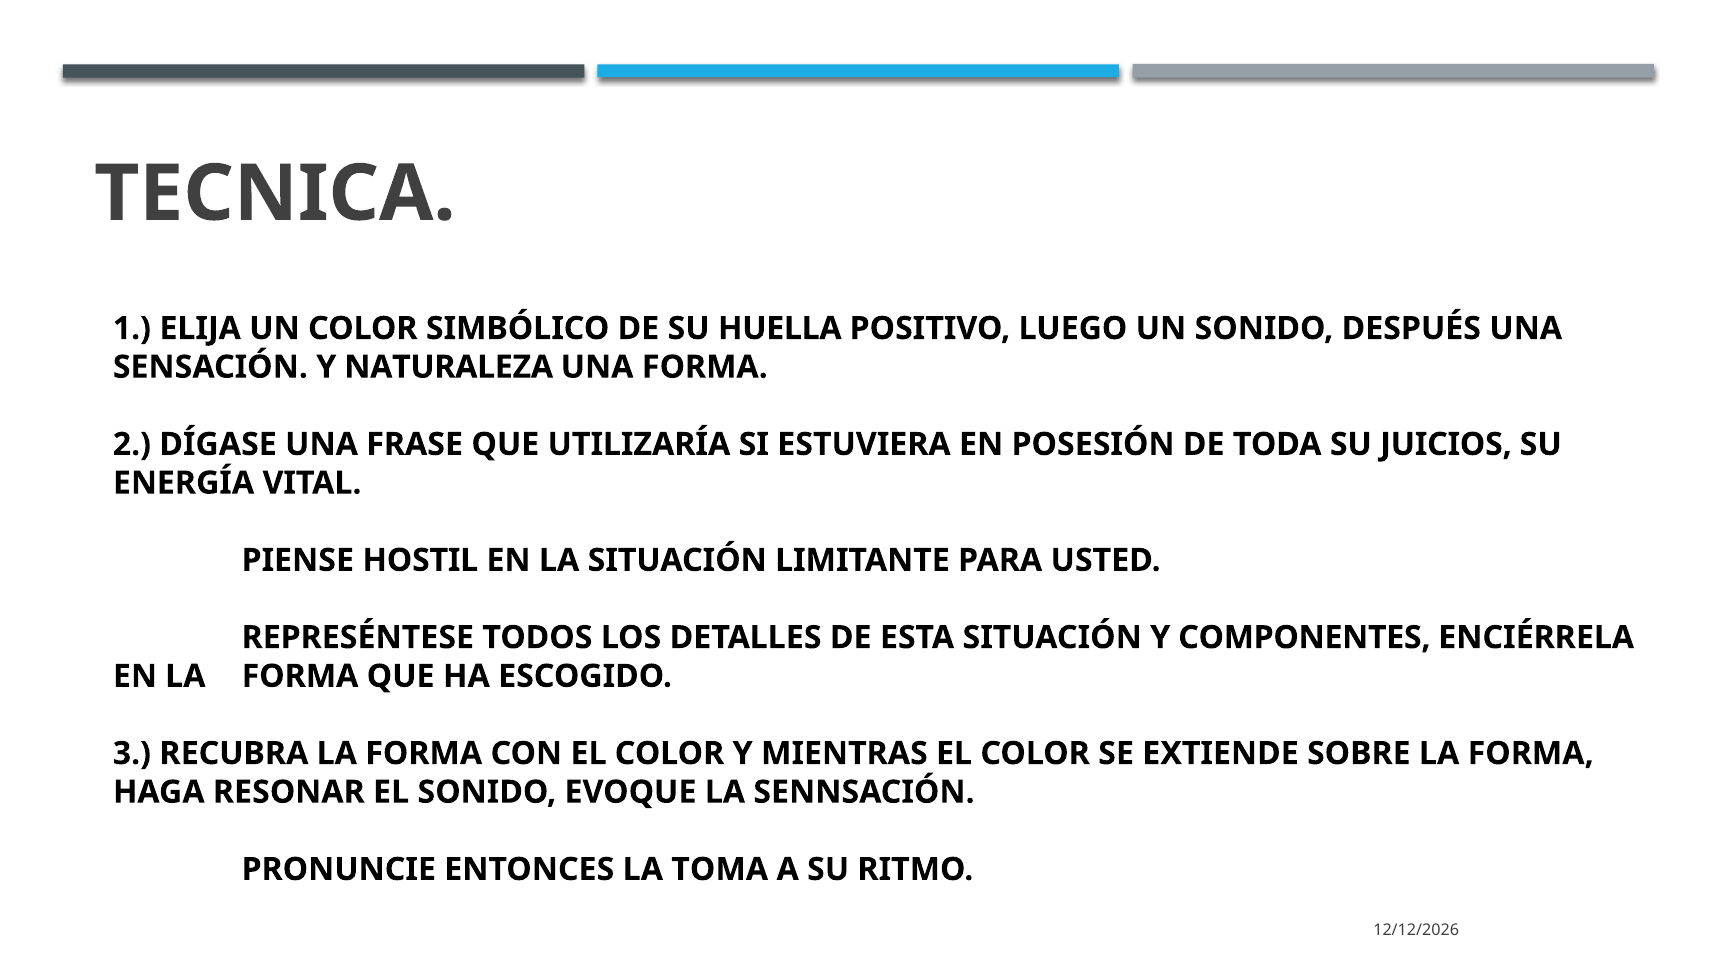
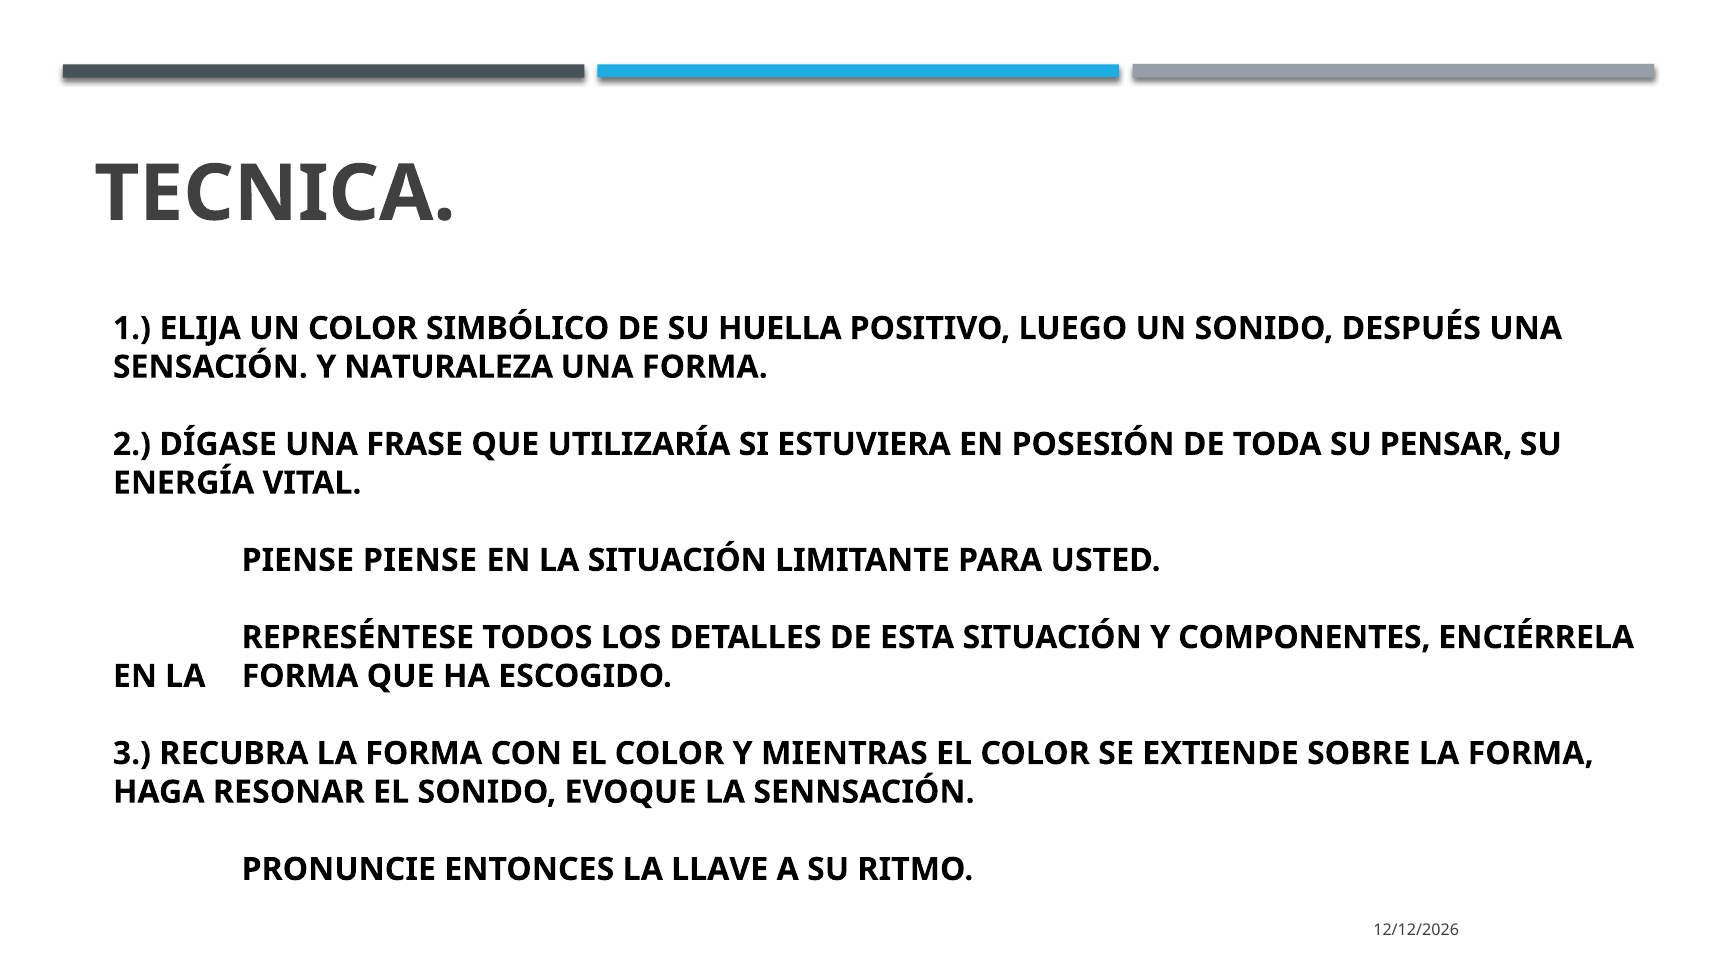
JUICIOS: JUICIOS -> PENSAR
PIENSE HOSTIL: HOSTIL -> PIENSE
TOMA: TOMA -> LLAVE
